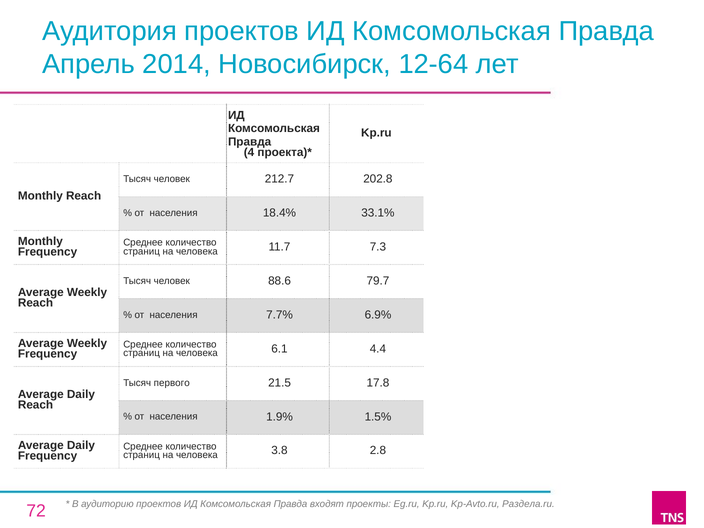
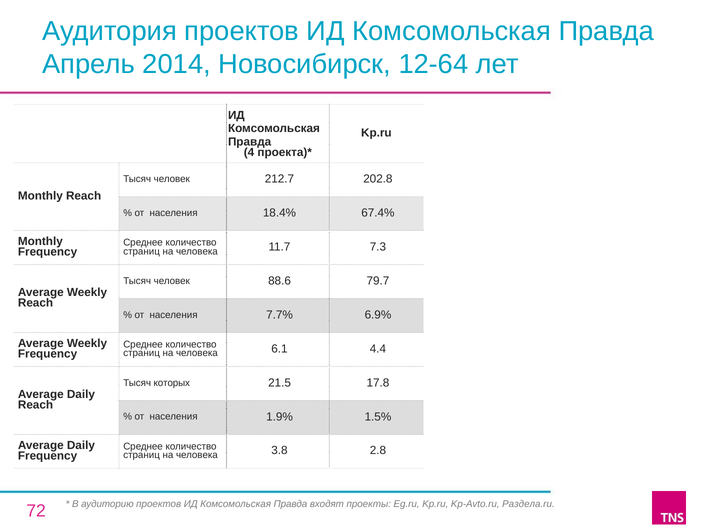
33.1%: 33.1% -> 67.4%
первого: первого -> которых
